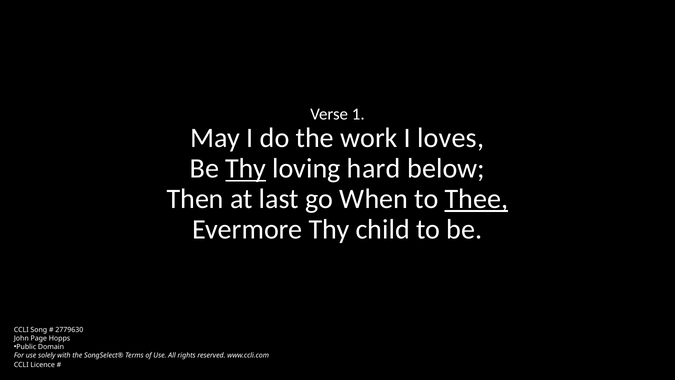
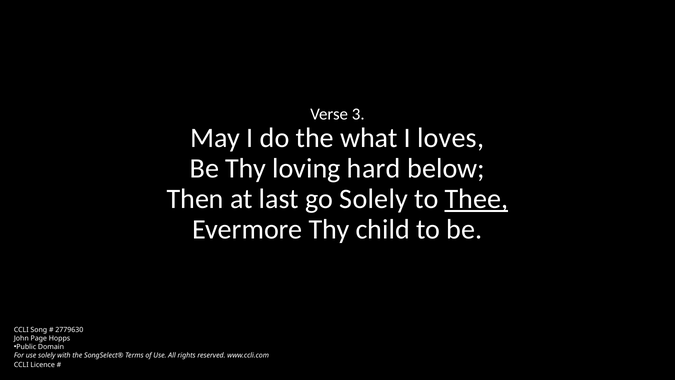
1: 1 -> 3
work: work -> what
Thy at (246, 168) underline: present -> none
go When: When -> Solely
